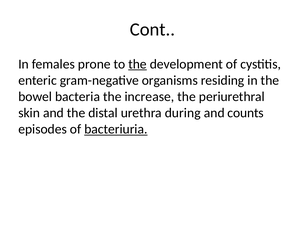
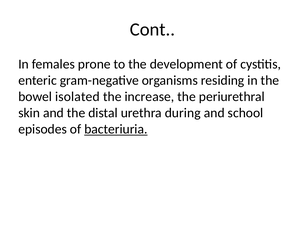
the at (138, 64) underline: present -> none
bacteria: bacteria -> isolated
counts: counts -> school
